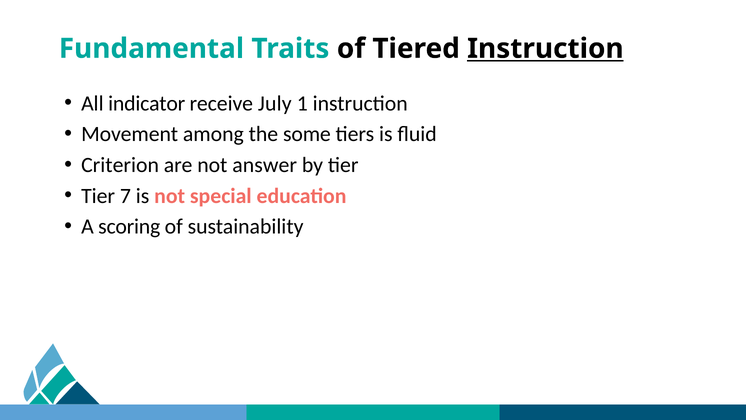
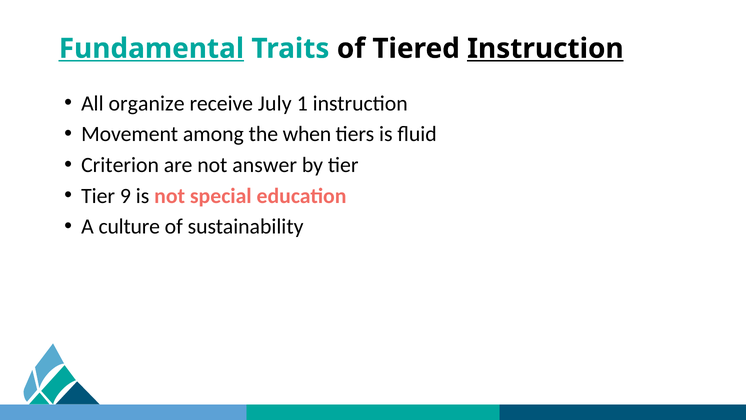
Fundamental underline: none -> present
indicator: indicator -> organize
some: some -> when
7: 7 -> 9
scoring: scoring -> culture
